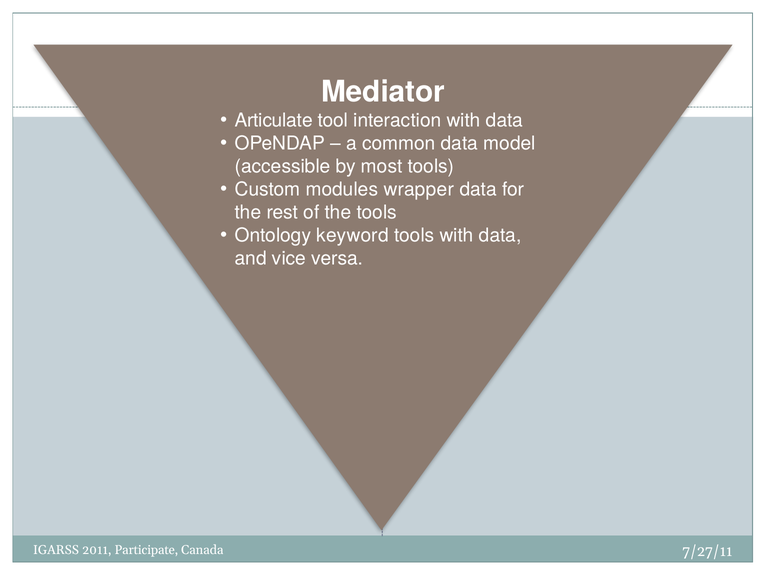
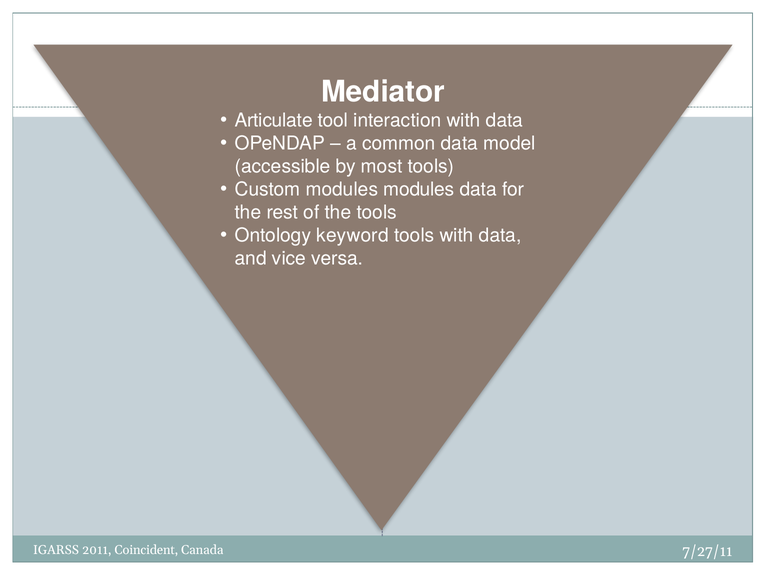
modules wrapper: wrapper -> modules
Participate: Participate -> Coincident
